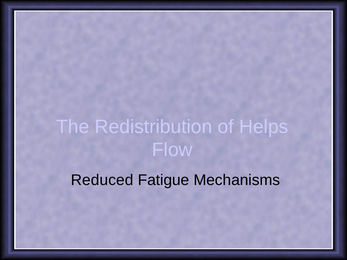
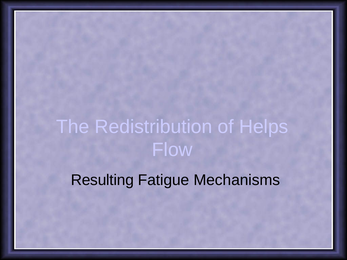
Reduced: Reduced -> Resulting
